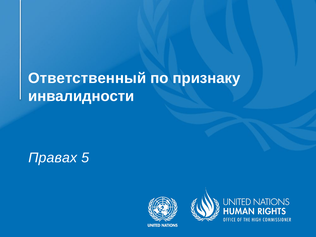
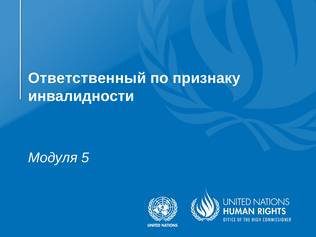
Правах: Правах -> Модуля
